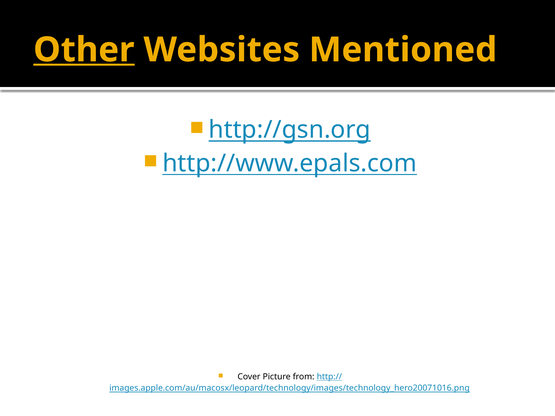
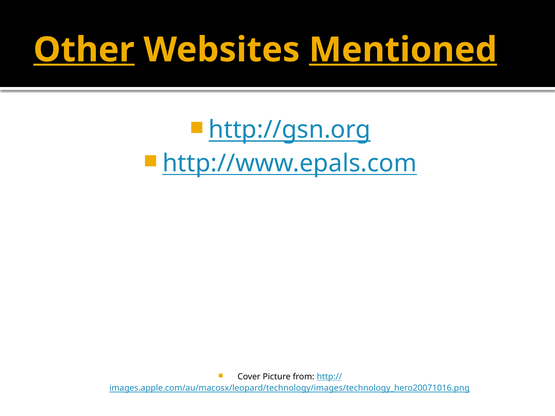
Mentioned underline: none -> present
